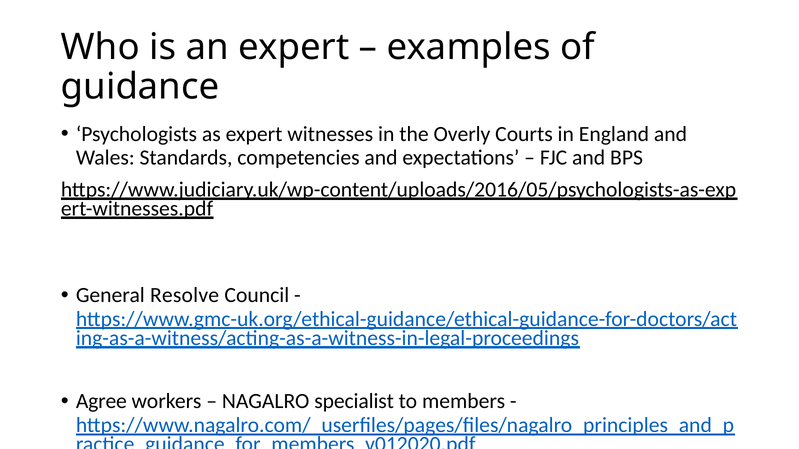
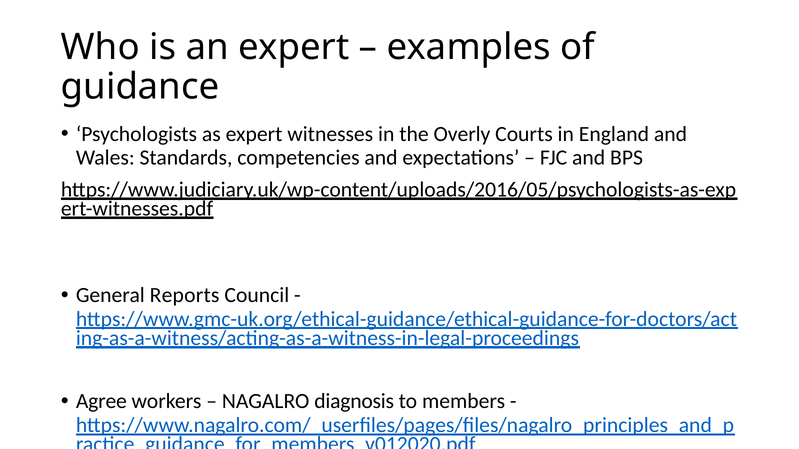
Resolve: Resolve -> Reports
specialist: specialist -> diagnosis
